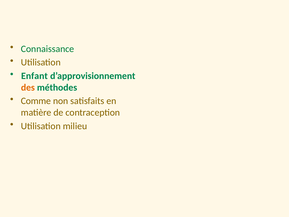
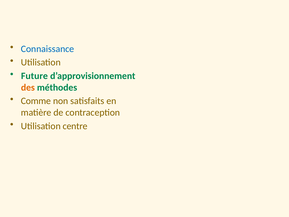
Connaissance colour: green -> blue
Enfant: Enfant -> Future
milieu: milieu -> centre
